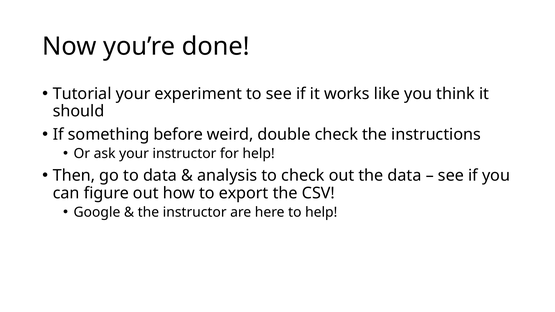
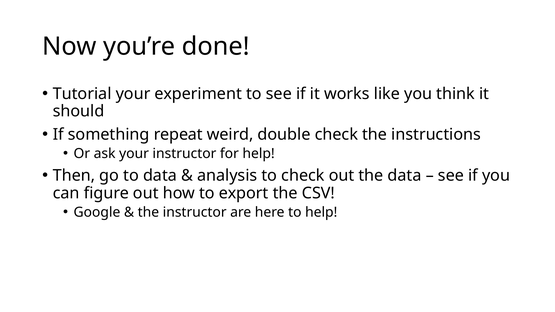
before: before -> repeat
